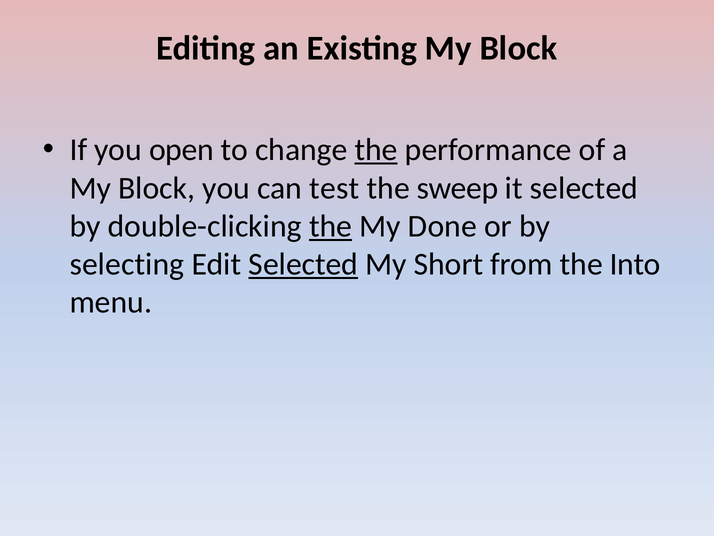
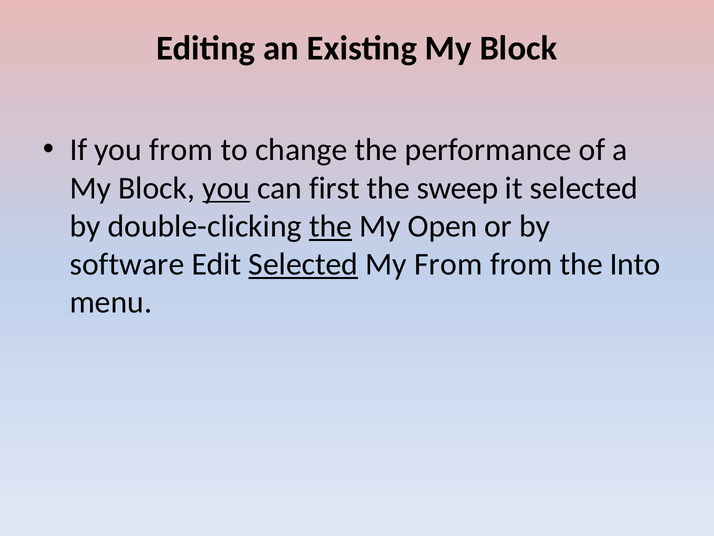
you open: open -> from
the at (376, 150) underline: present -> none
you at (226, 188) underline: none -> present
test: test -> first
Done: Done -> Open
selecting: selecting -> software
My Short: Short -> From
